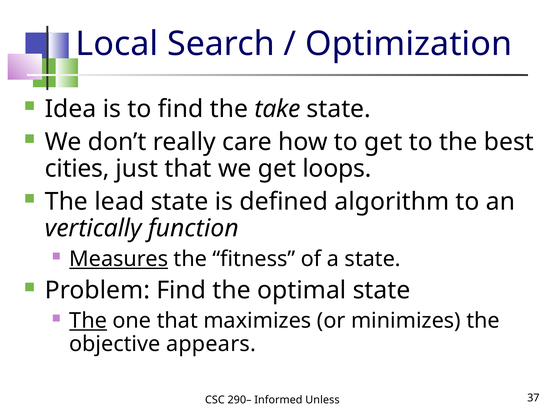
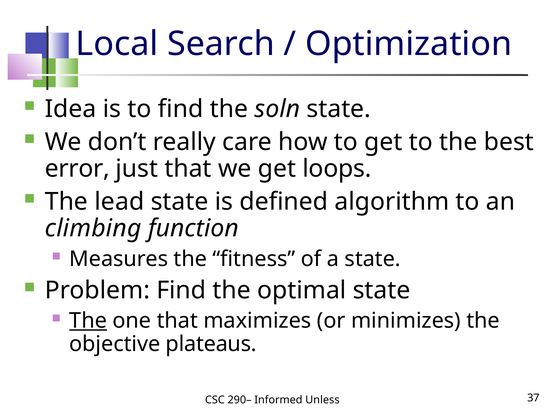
take: take -> soln
cities: cities -> error
vertically: vertically -> climbing
Measures underline: present -> none
appears: appears -> plateaus
